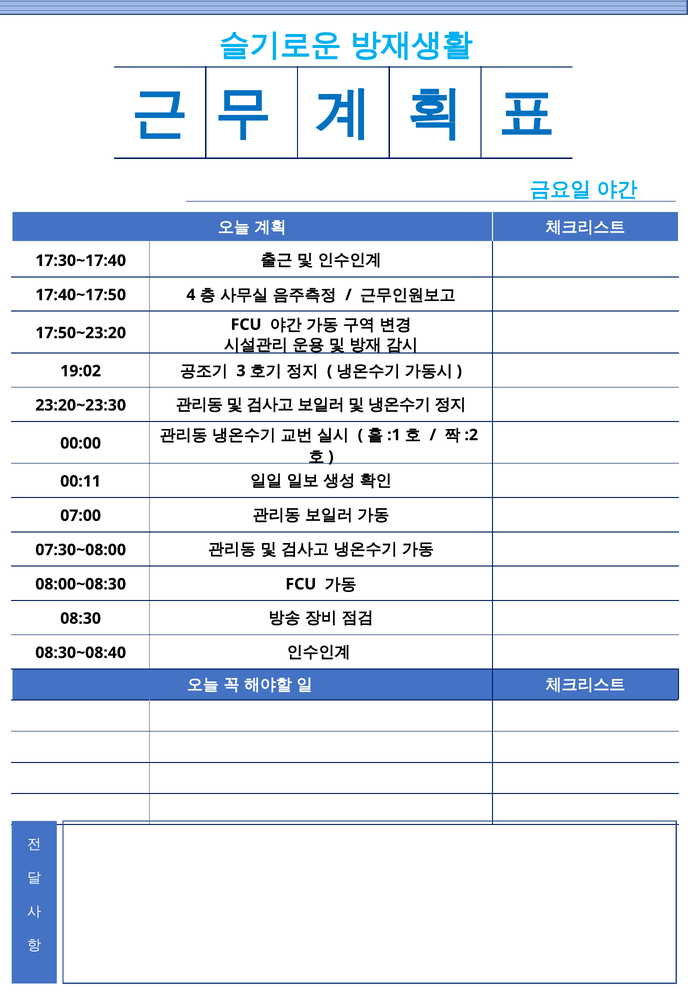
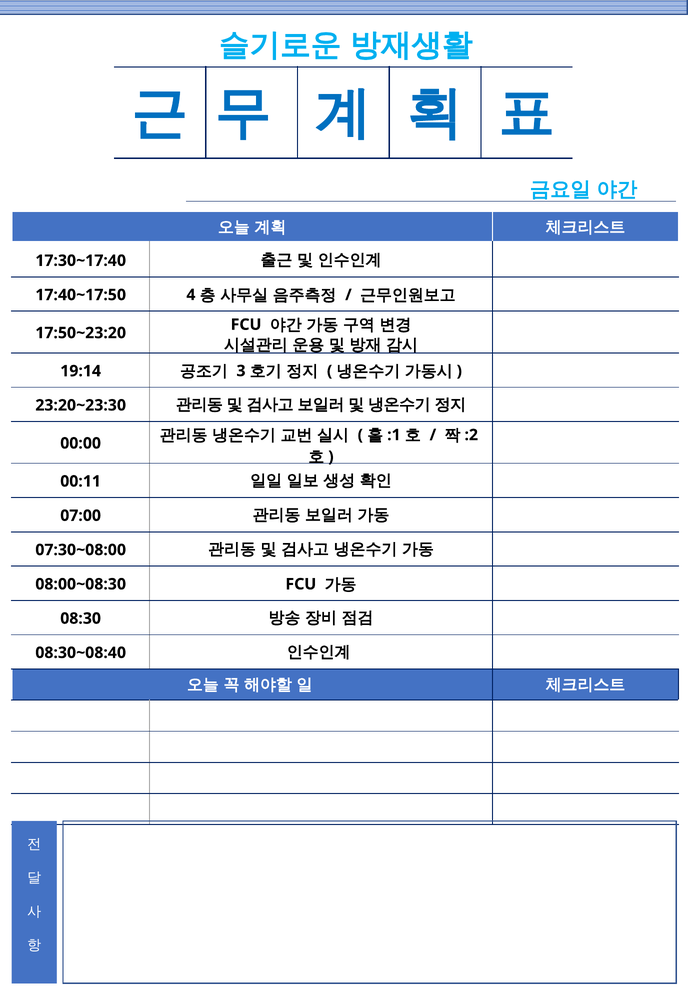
19:02: 19:02 -> 19:14
